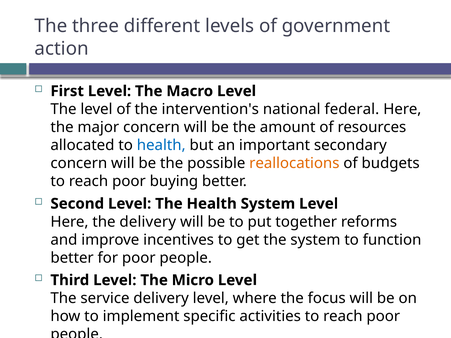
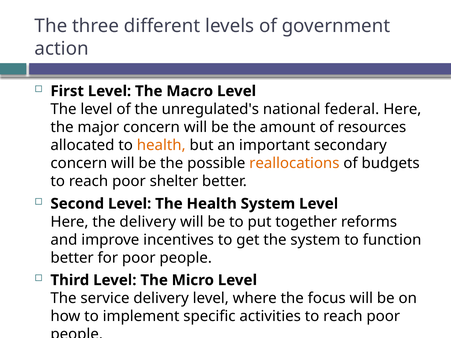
intervention's: intervention's -> unregulated's
health at (161, 145) colour: blue -> orange
buying: buying -> shelter
